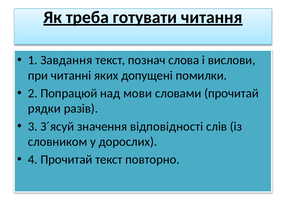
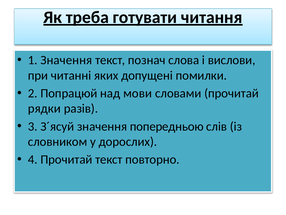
1 Завдання: Завдання -> Значення
відповідності: відповідності -> попередньою
